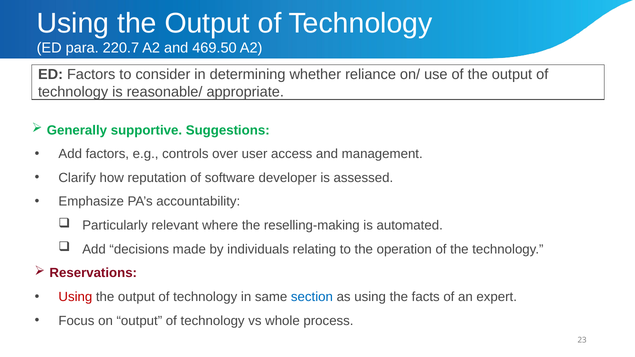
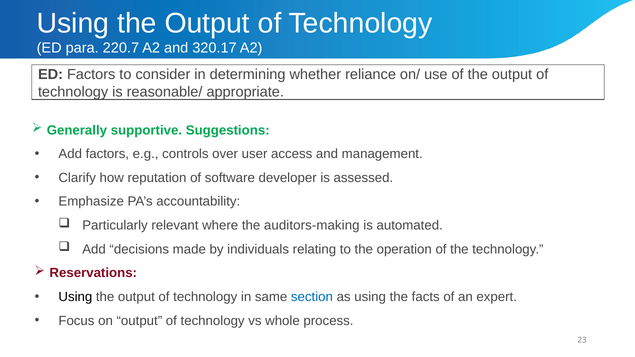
469.50: 469.50 -> 320.17
reselling-making: reselling-making -> auditors-making
Using at (75, 297) colour: red -> black
